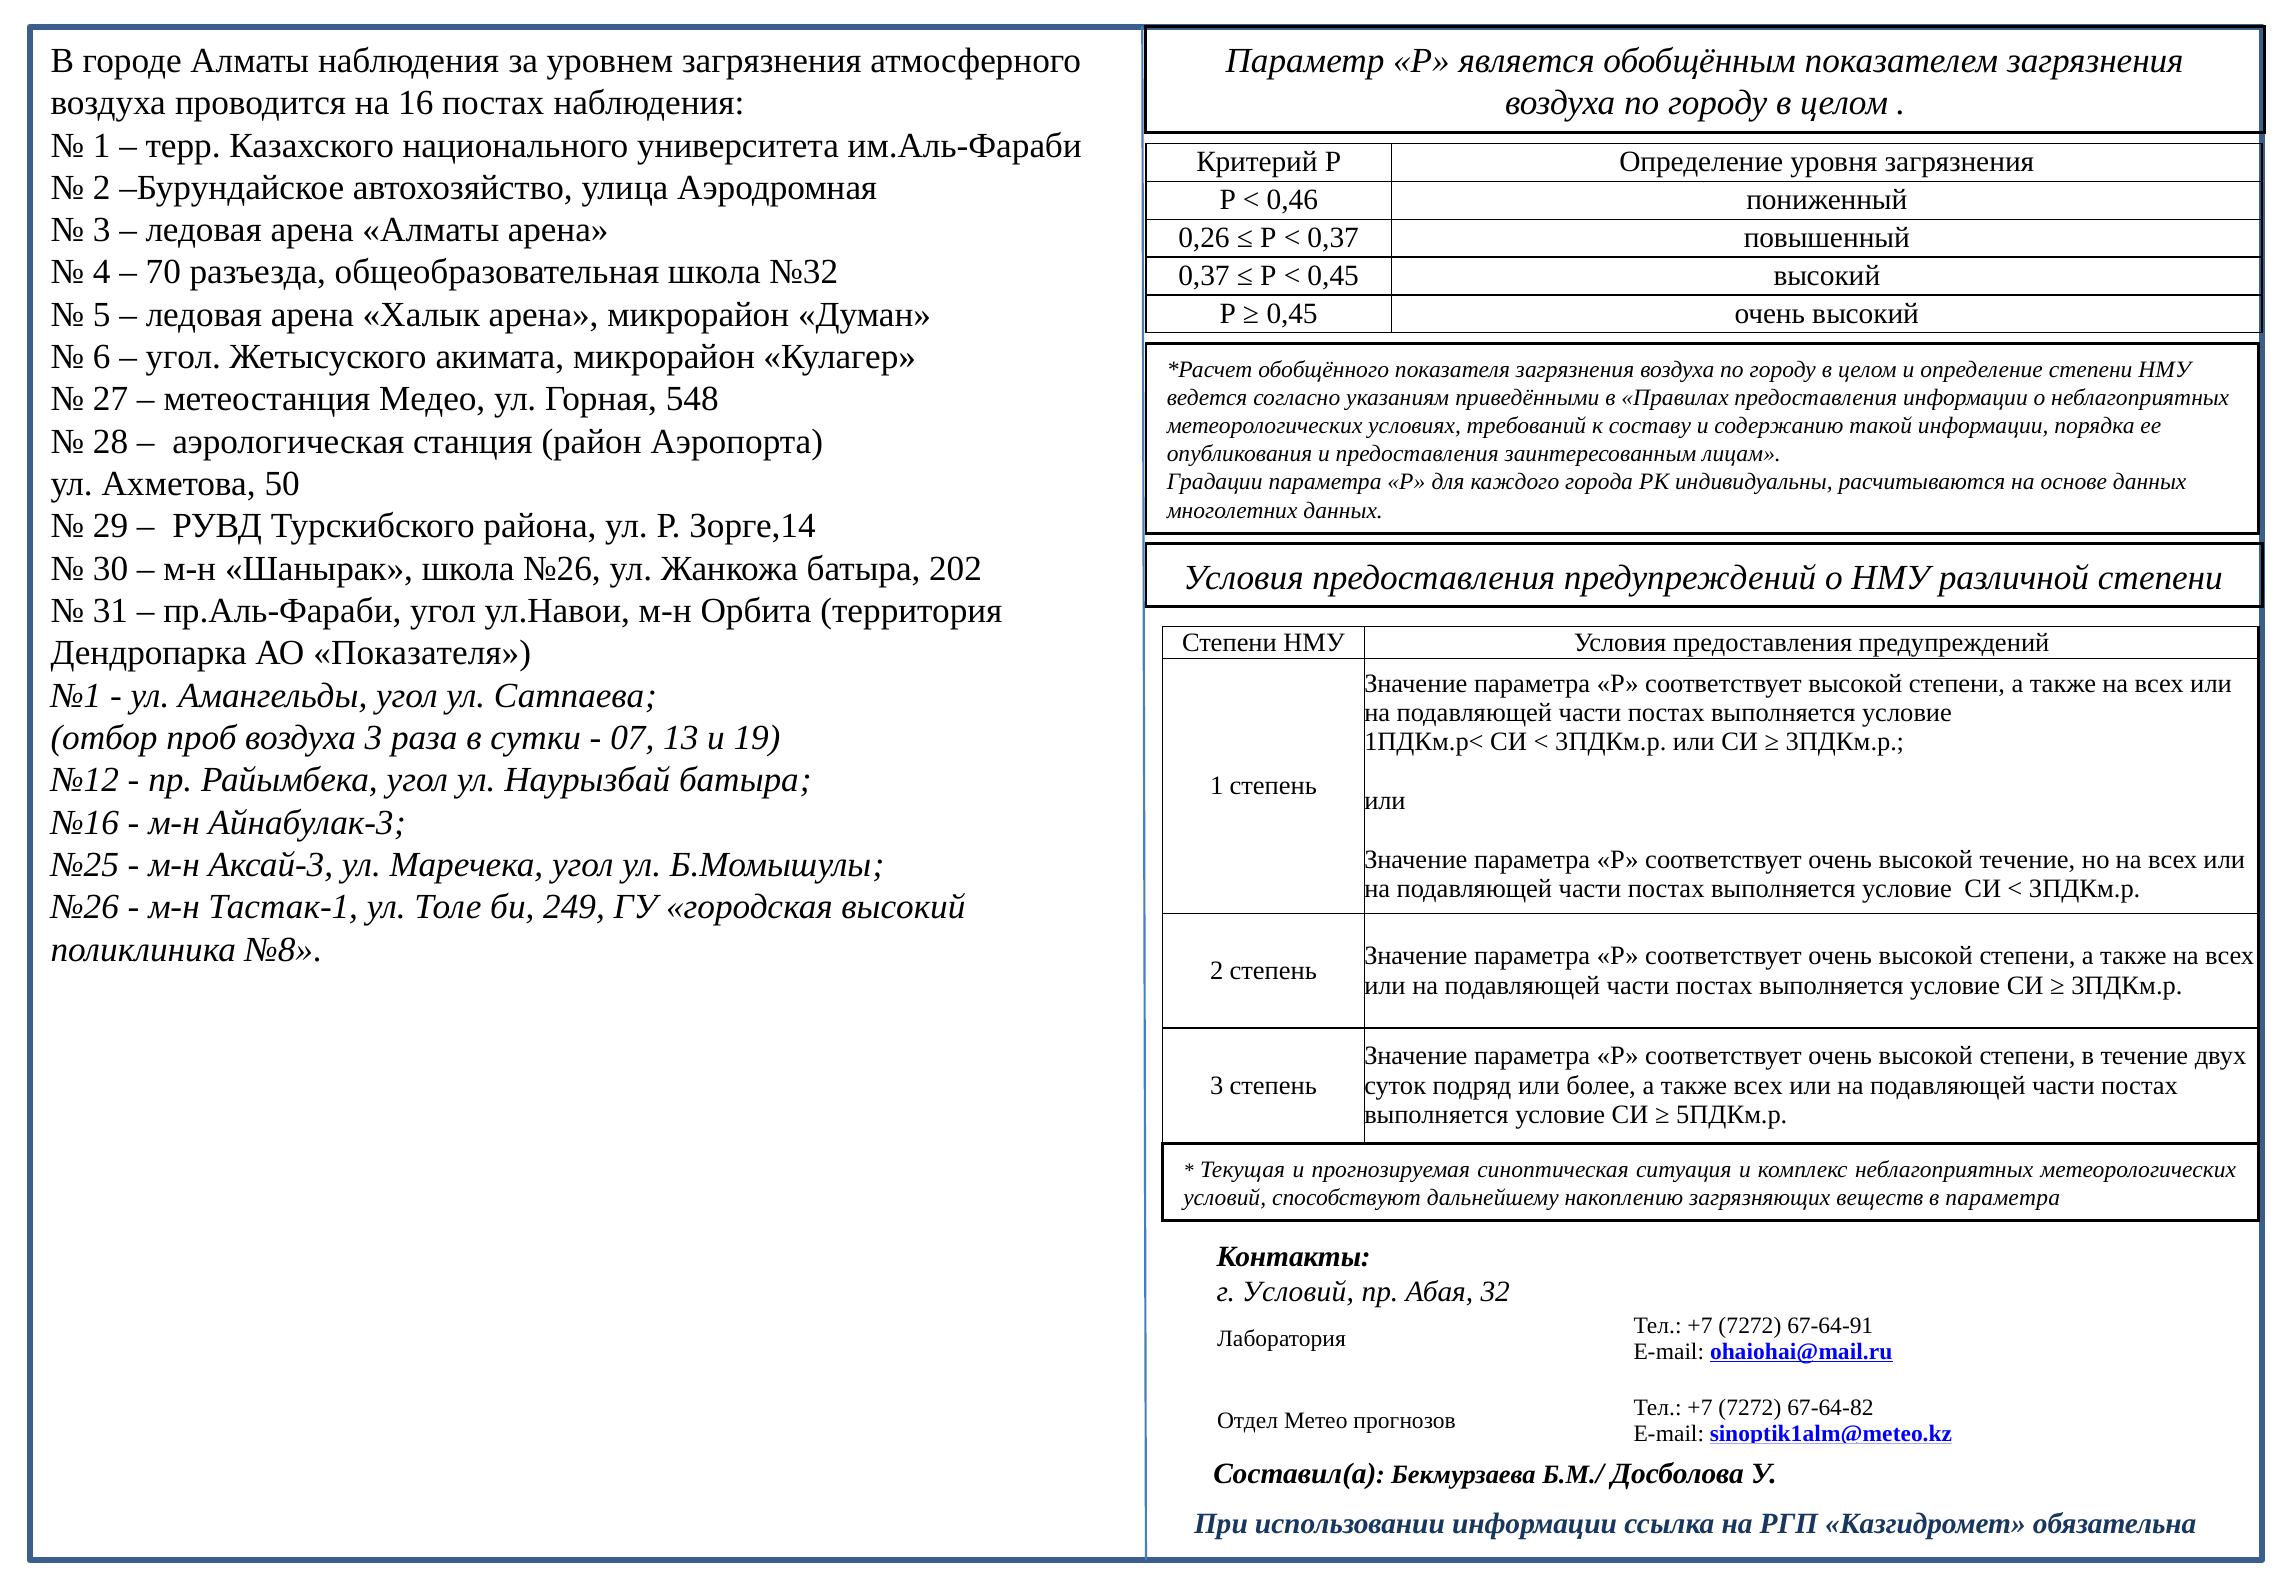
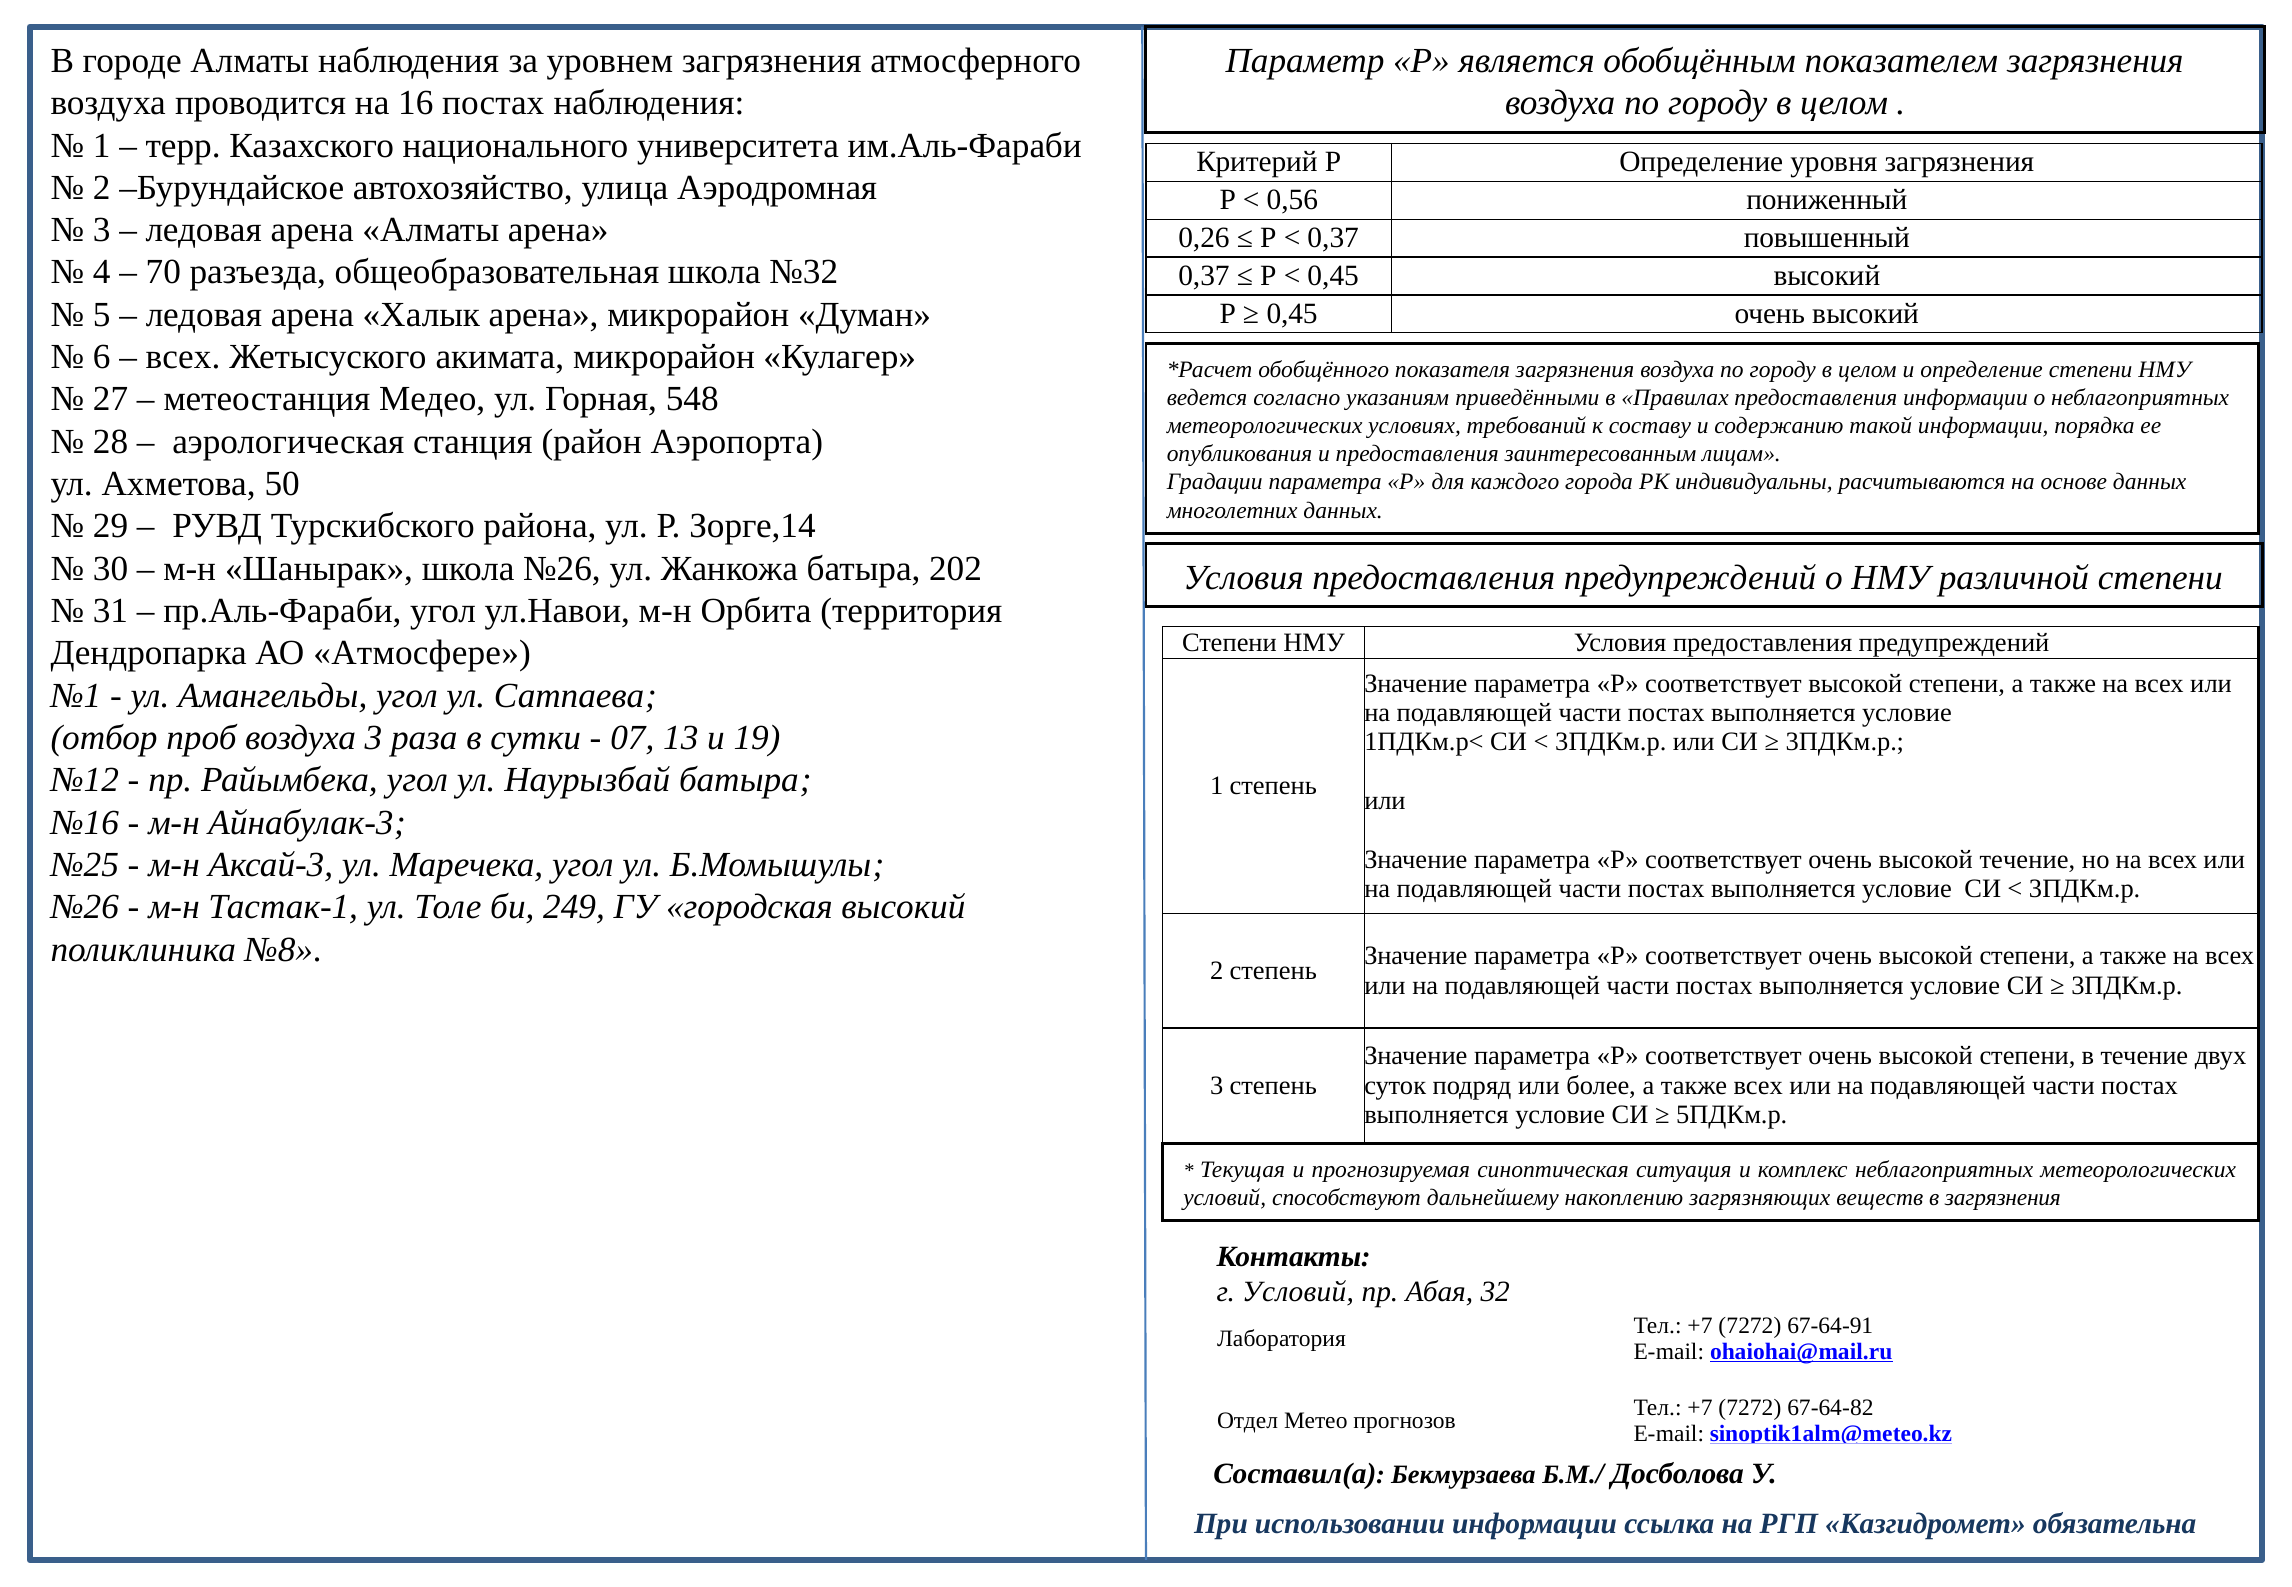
0,46: 0,46 -> 0,56
угол at (183, 357): угол -> всех
АО Показателя: Показателя -> Атмосфере
в параметра: параметра -> загрязнения
